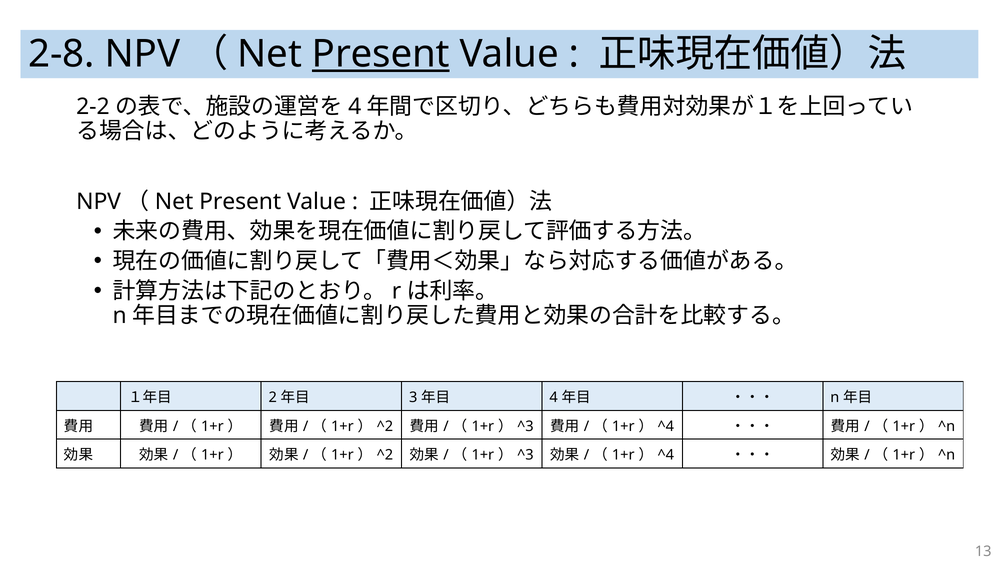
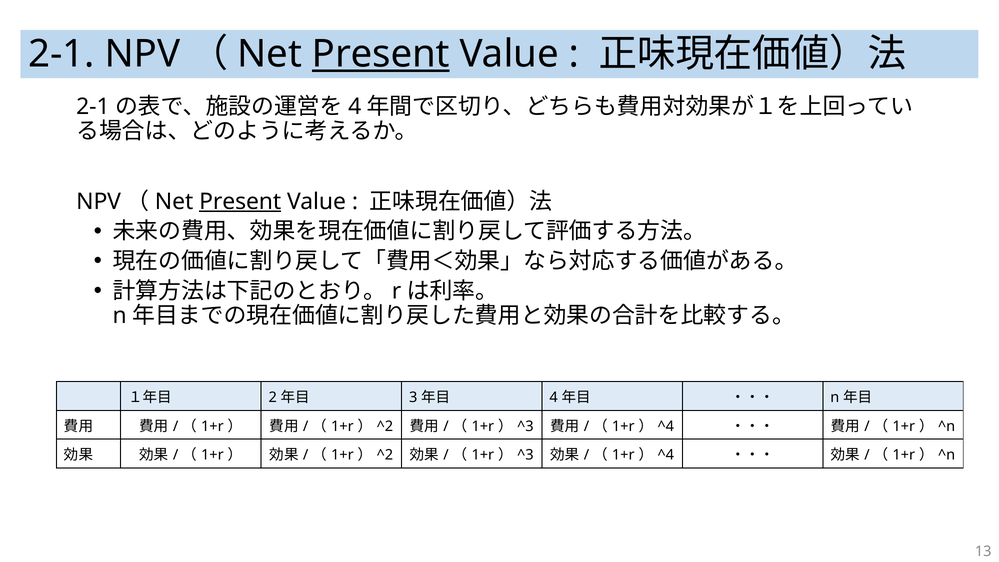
2-8 at (61, 54): 2-8 -> 2-1
2-2 at (93, 107): 2-2 -> 2-1
Present at (240, 201) underline: none -> present
